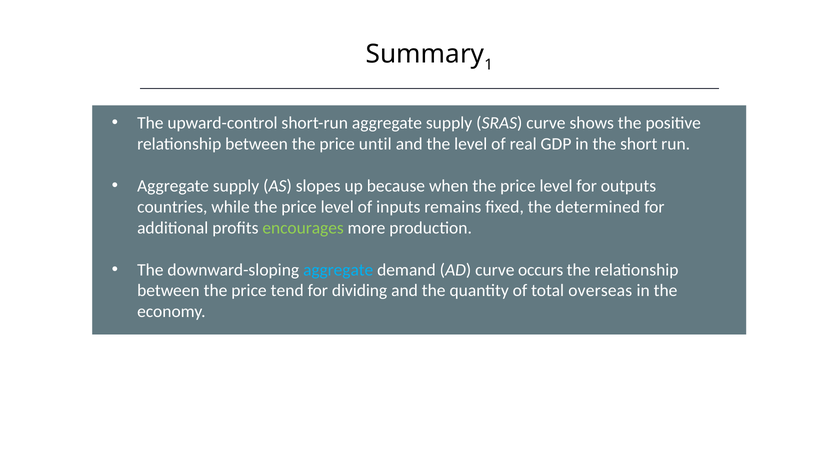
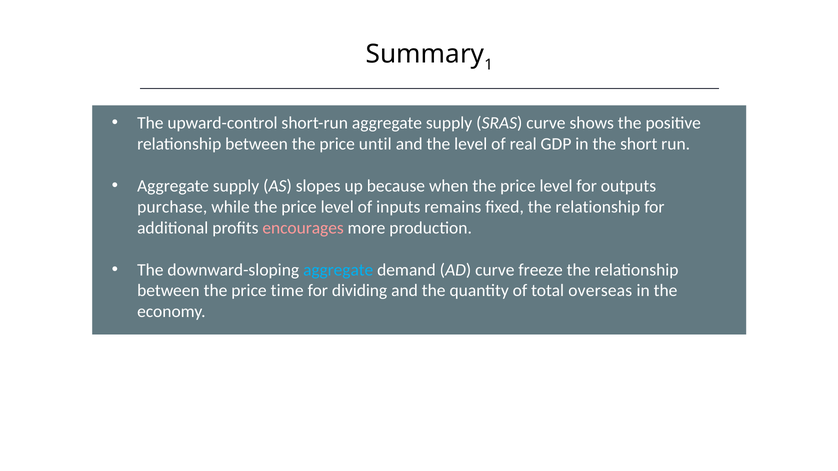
countries: countries -> purchase
fixed the determined: determined -> relationship
encourages colour: light green -> pink
occurs: occurs -> freeze
tend: tend -> time
